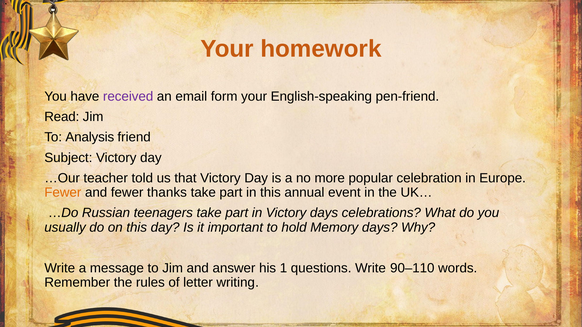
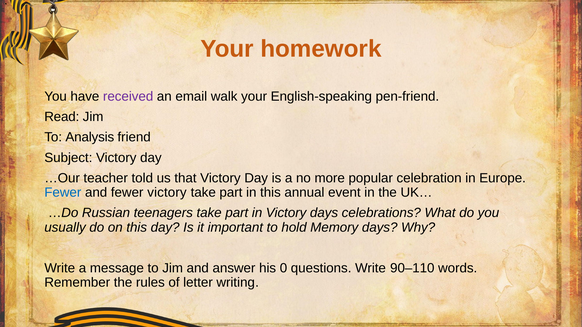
form: form -> walk
Fewer at (63, 193) colour: orange -> blue
fewer thanks: thanks -> victory
1: 1 -> 0
